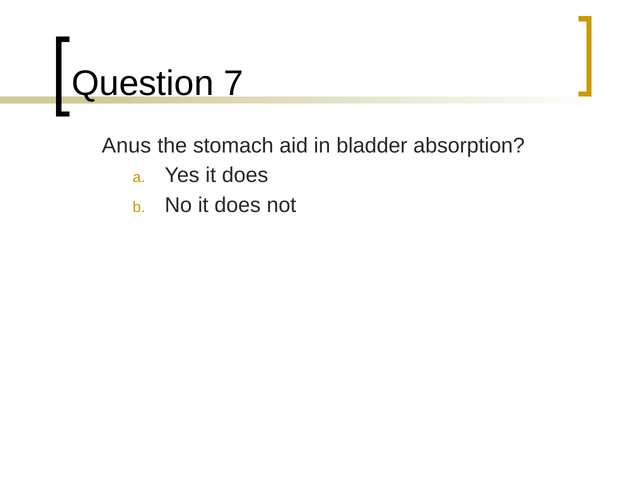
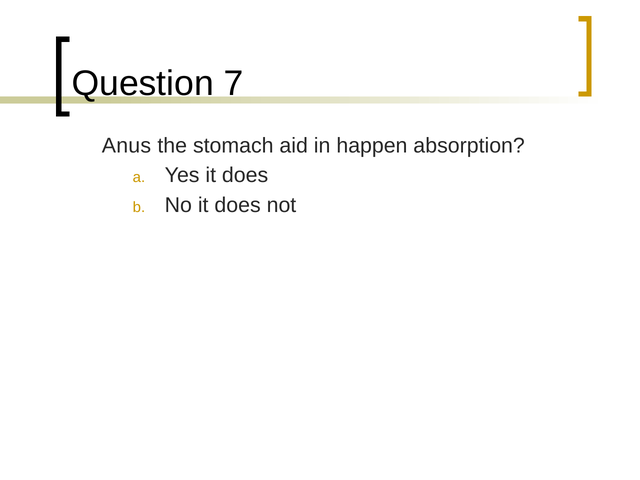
bladder: bladder -> happen
